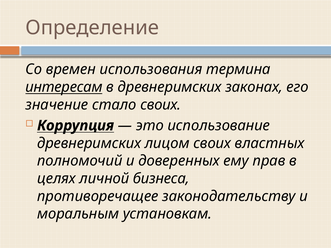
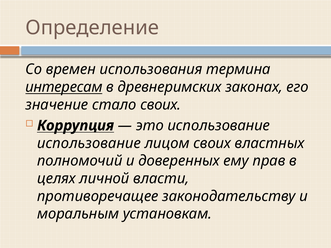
древнеримских at (89, 143): древнеримских -> использование
бизнеса: бизнеса -> власти
